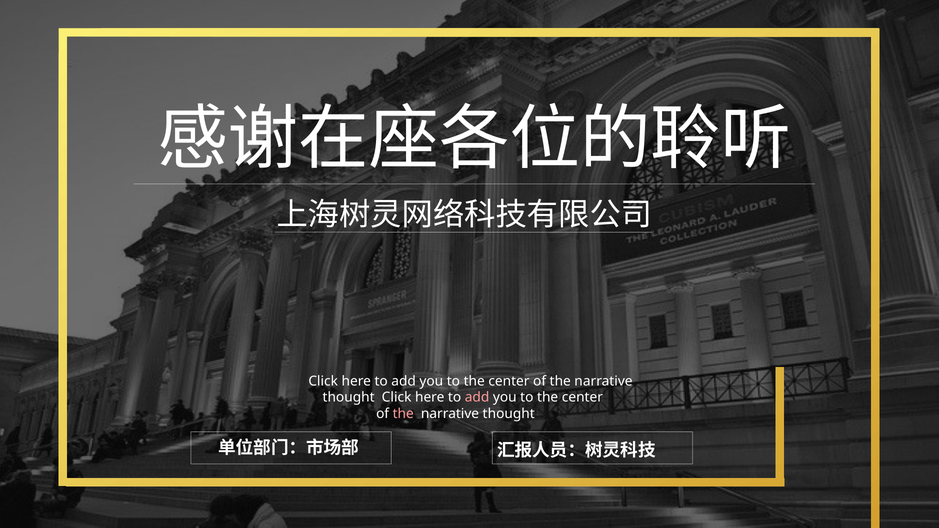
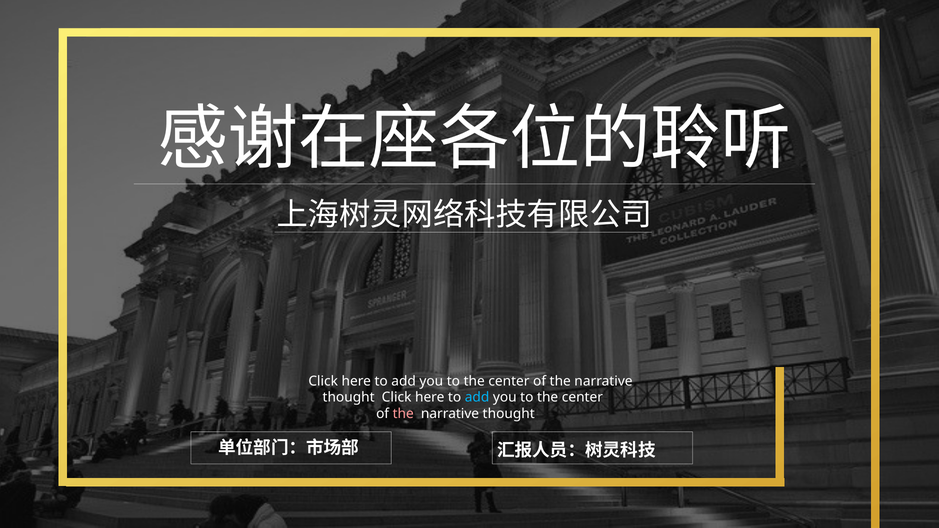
add at (477, 398) colour: pink -> light blue
